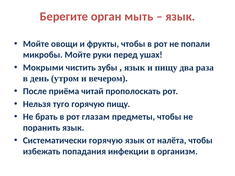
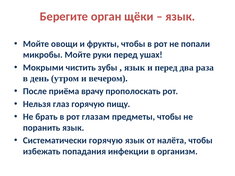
мыть: мыть -> щёки
и пищу: пищу -> перед
читай: читай -> врачу
туго: туго -> глаз
